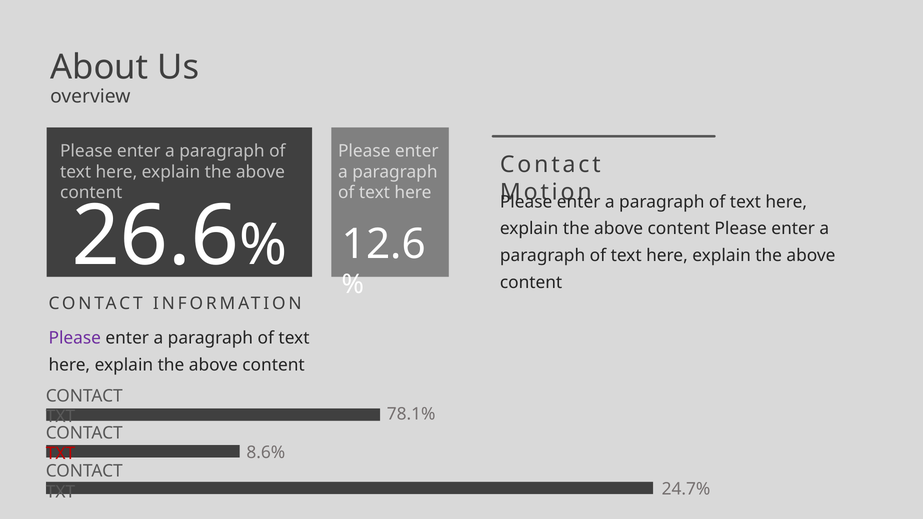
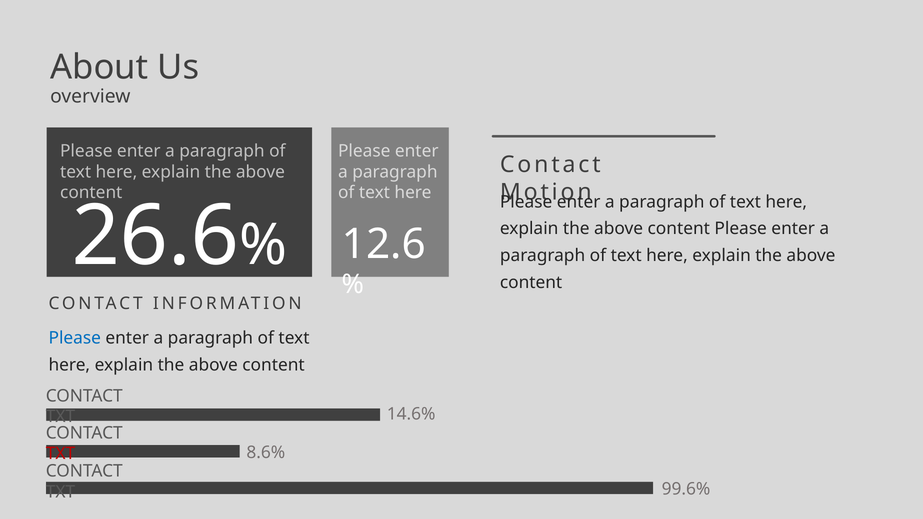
Please at (75, 338) colour: purple -> blue
78.1%: 78.1% -> 14.6%
24.7%: 24.7% -> 99.6%
